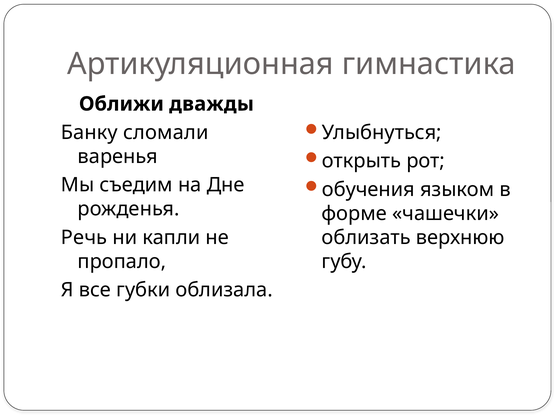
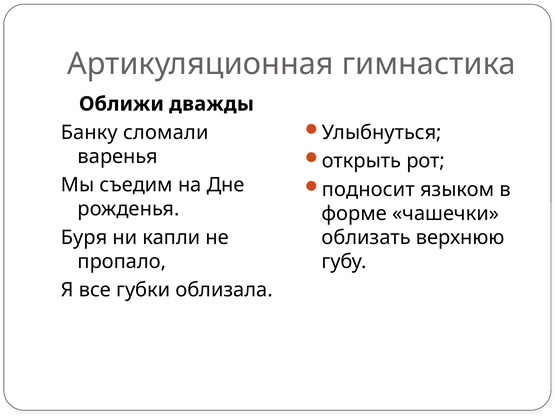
обучения: обучения -> подносит
Речь: Речь -> Буря
